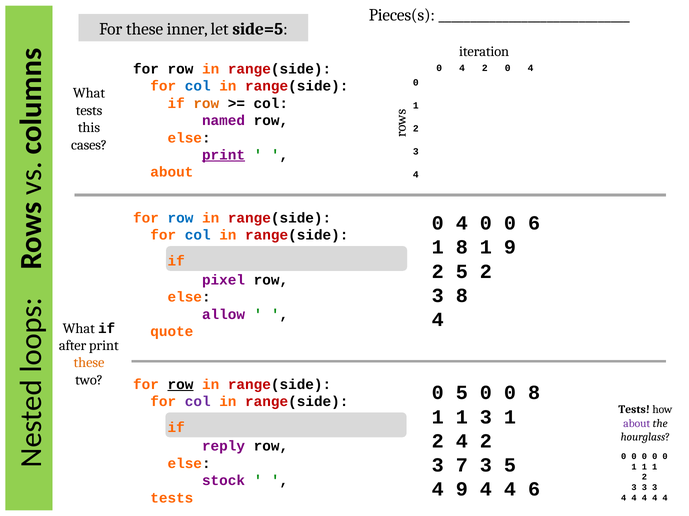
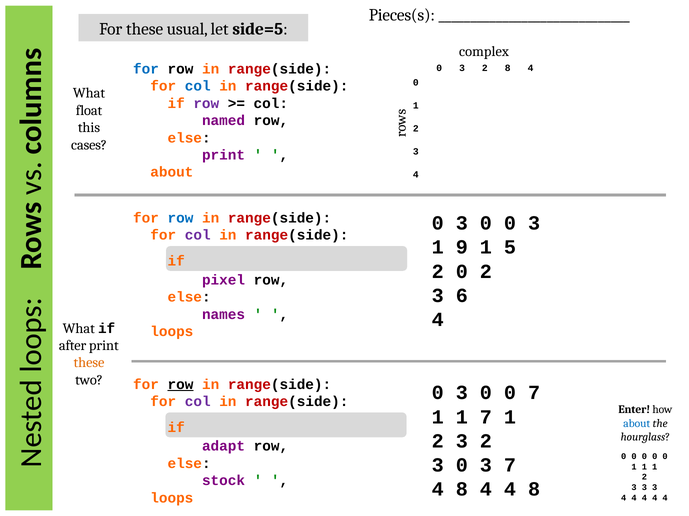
inner: inner -> usual
iteration: iteration -> complex
for at (146, 69) colour: black -> blue
4 at (462, 68): 4 -> 3
2 0: 0 -> 8
row at (206, 104) colour: orange -> purple
tests at (89, 111): tests -> float
print at (224, 155) underline: present -> none
4 at (462, 224): 4 -> 3
0 0 6: 6 -> 3
col at (198, 236) colour: blue -> purple
1 8: 8 -> 9
1 9: 9 -> 5
2 5: 5 -> 0
3 8: 8 -> 6
allow: allow -> names
quote at (172, 332): quote -> loops
5 at (462, 393): 5 -> 3
0 8: 8 -> 7
Tests at (634, 410): Tests -> Enter
1 3: 3 -> 7
about at (637, 424) colour: purple -> blue
4 at (462, 442): 4 -> 3
reply: reply -> adapt
7 at (462, 466): 7 -> 0
3 5: 5 -> 7
9 at (462, 490): 9 -> 8
4 4 6: 6 -> 8
tests at (172, 499): tests -> loops
